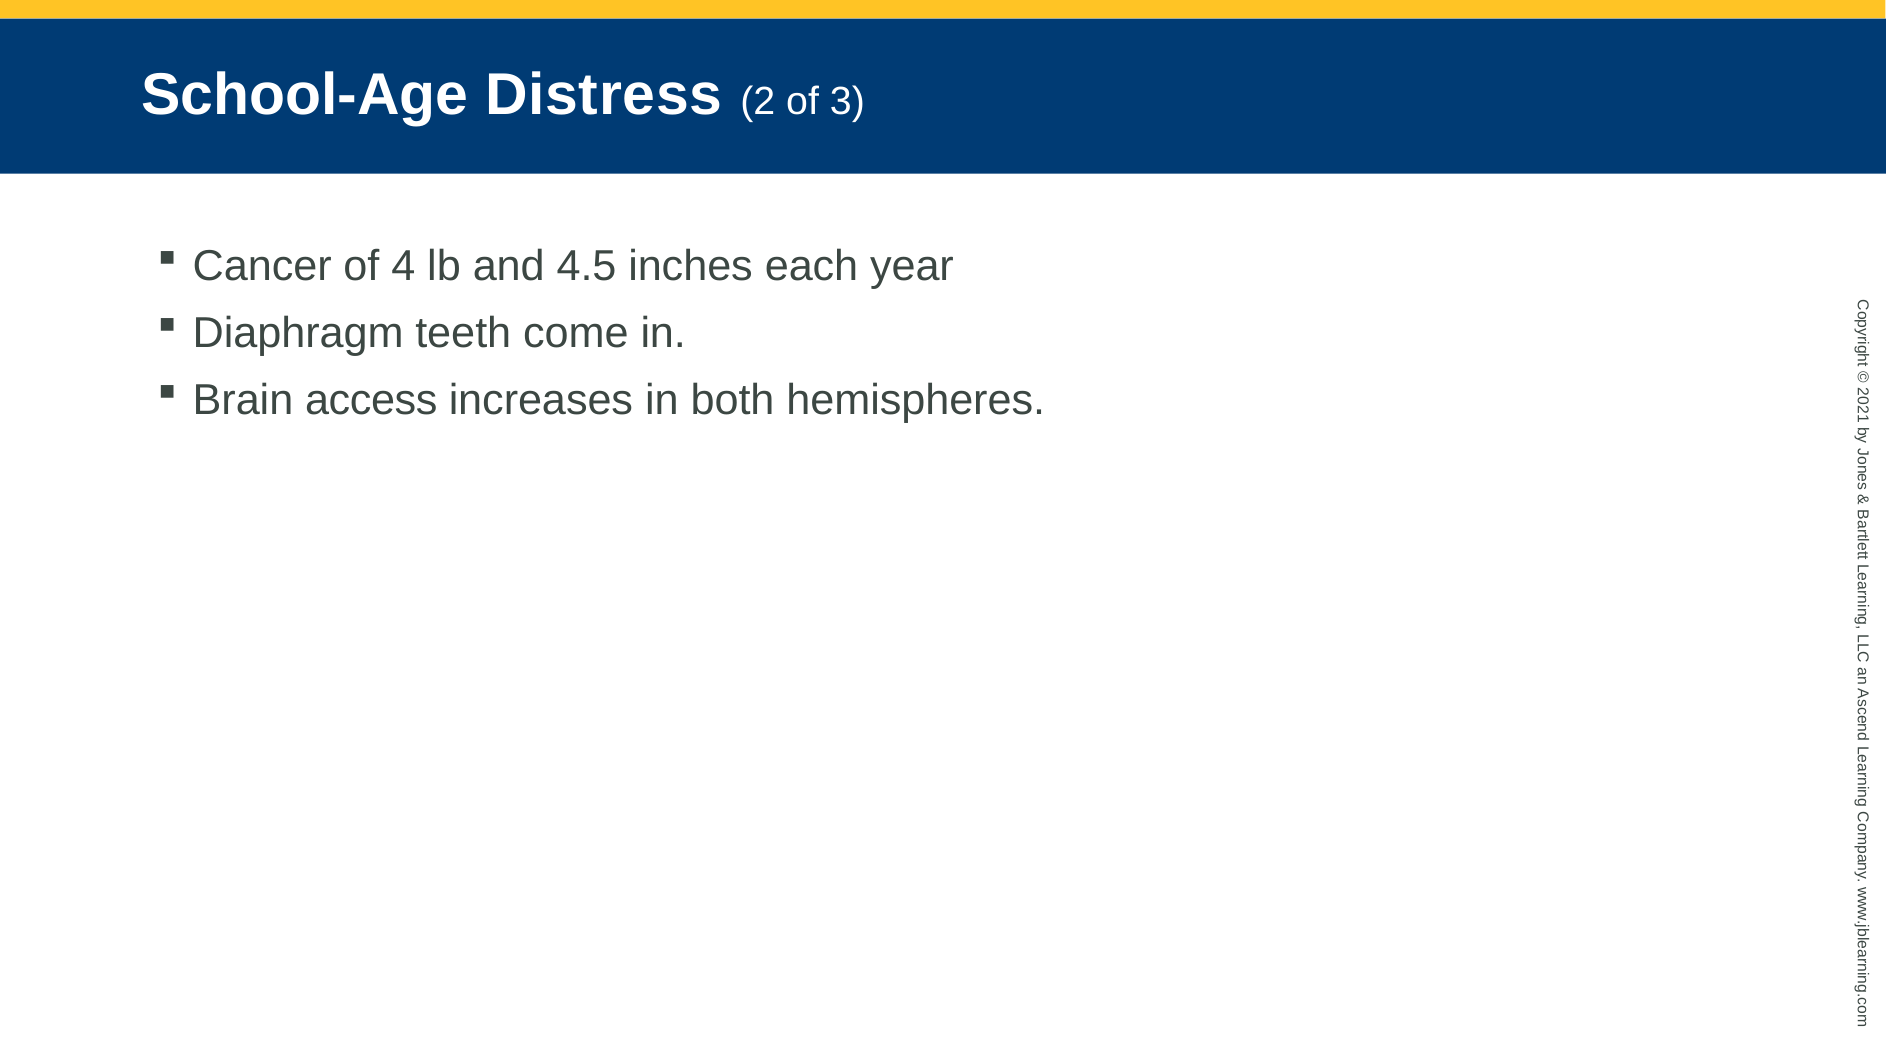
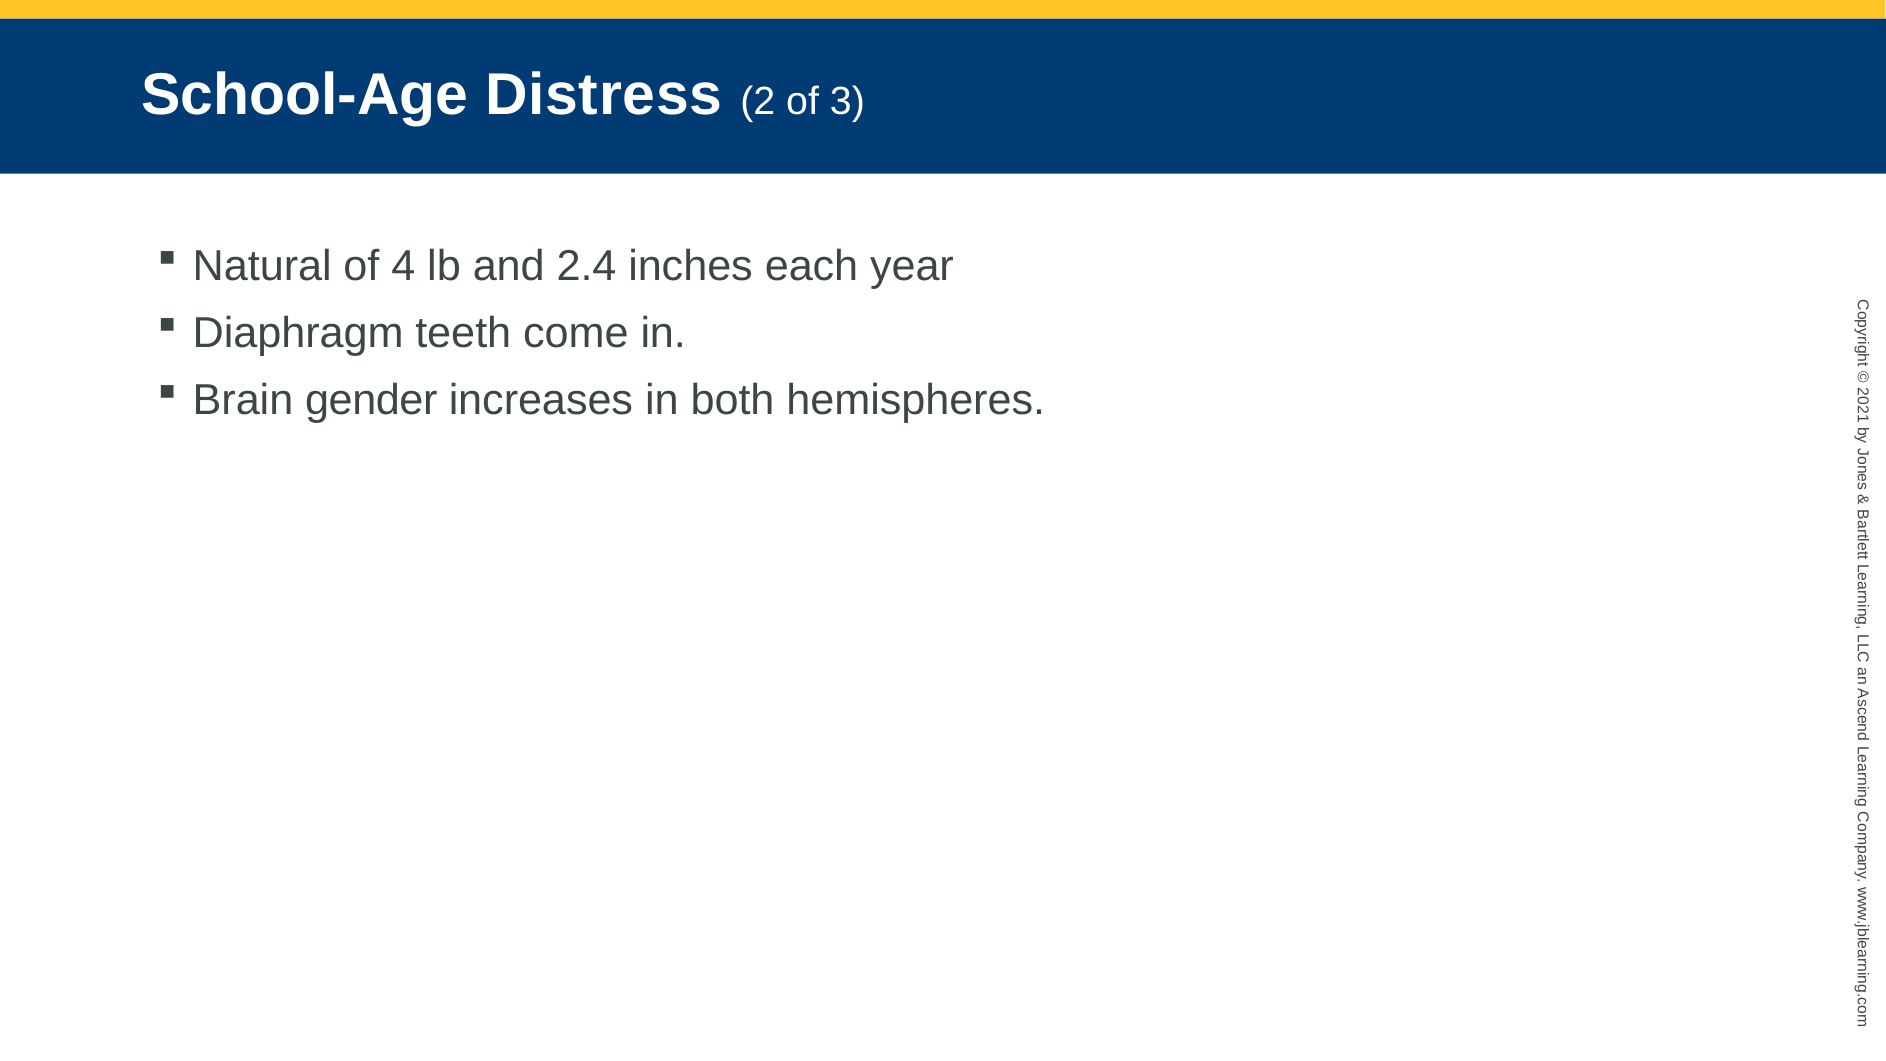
Cancer: Cancer -> Natural
4.5: 4.5 -> 2.4
access: access -> gender
